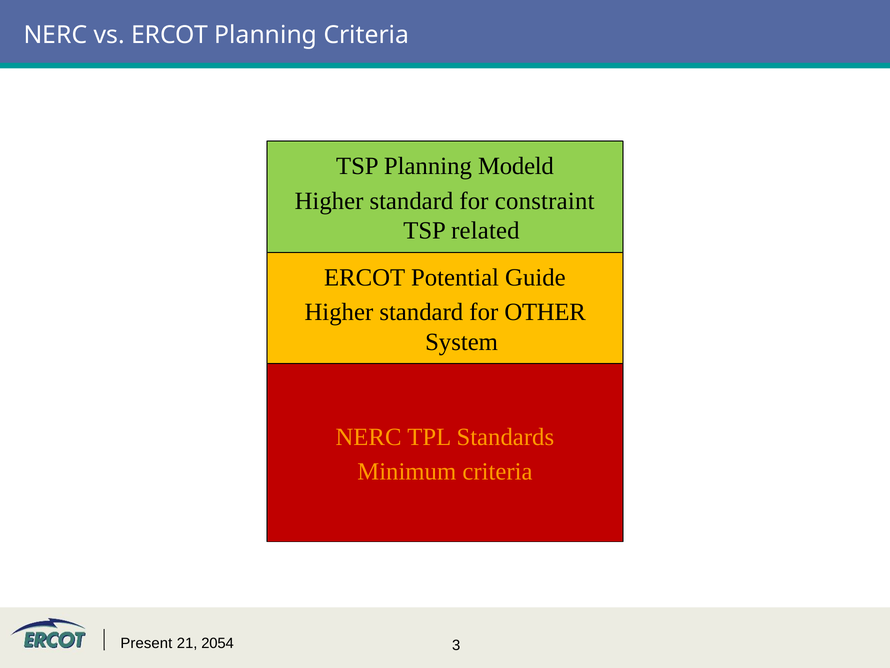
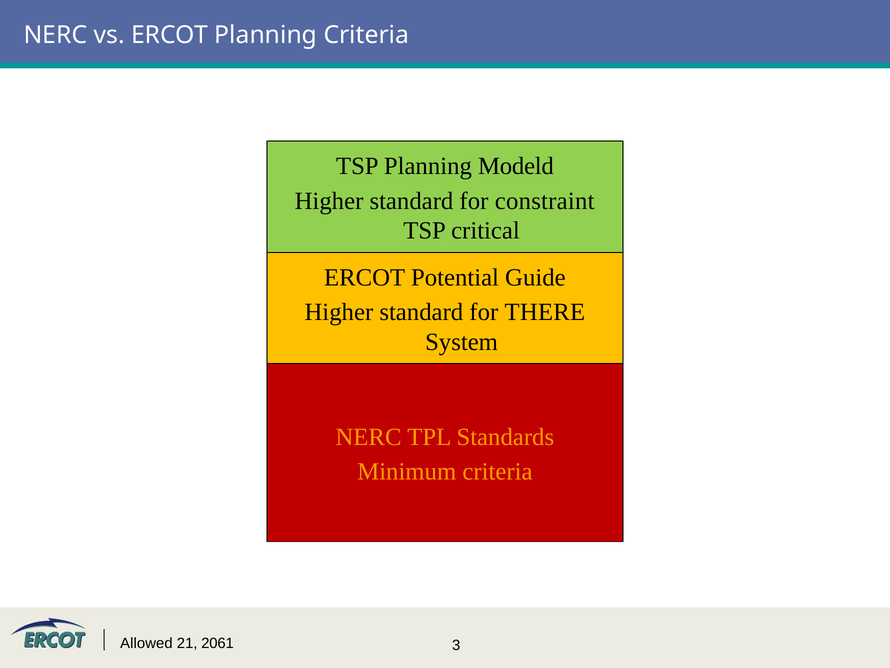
related: related -> critical
OTHER: OTHER -> THERE
Present: Present -> Allowed
2054: 2054 -> 2061
